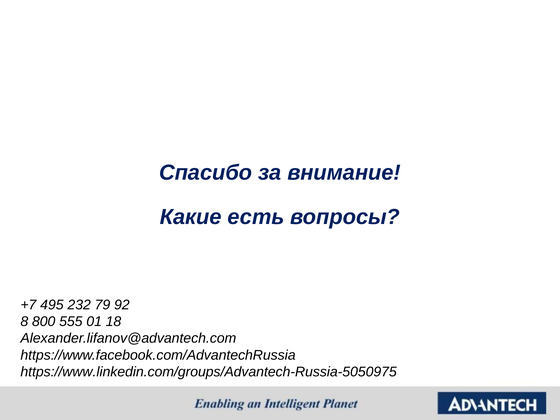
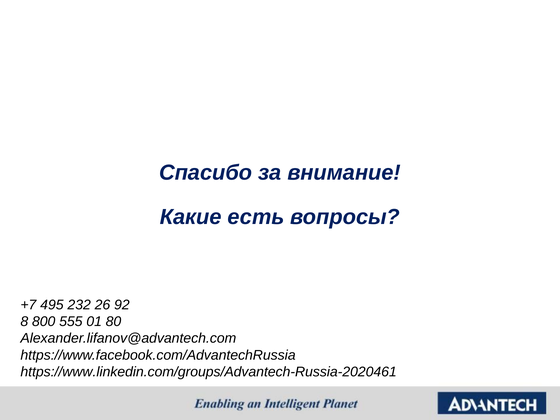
79: 79 -> 26
18: 18 -> 80
https://www.linkedin.com/groups/Advantech-Russia-5050975: https://www.linkedin.com/groups/Advantech-Russia-5050975 -> https://www.linkedin.com/groups/Advantech-Russia-2020461
